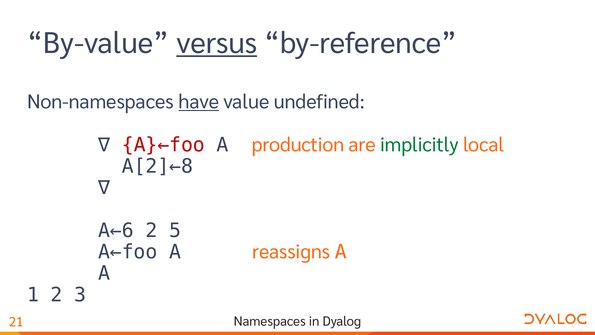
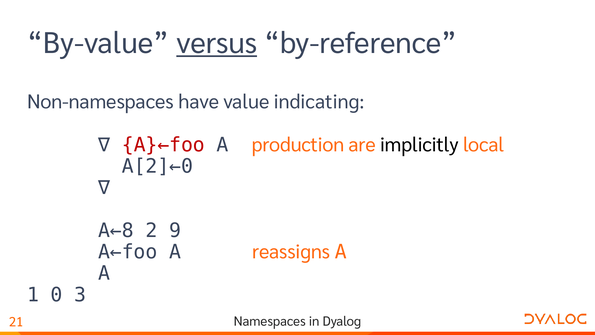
have underline: present -> none
undefined: undefined -> indicating
implicitly colour: green -> black
A[2]←8: A[2]←8 -> A[2]←0
A←6: A←6 -> A←8
5: 5 -> 9
1 2: 2 -> 0
